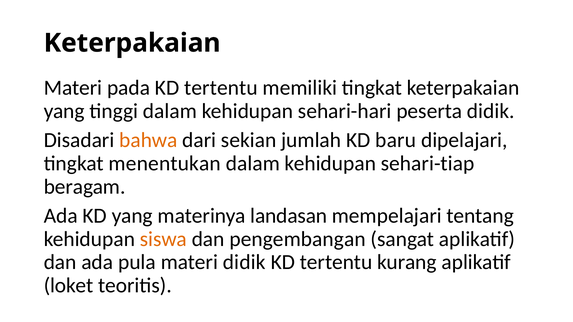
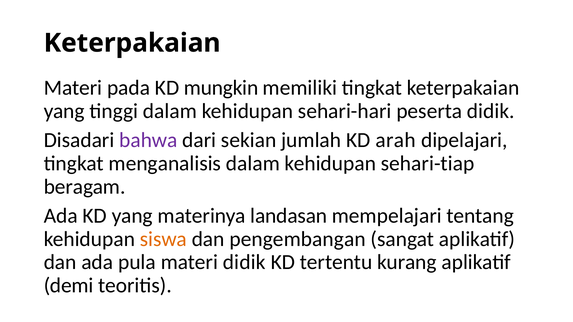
pada KD tertentu: tertentu -> mungkin
bahwa colour: orange -> purple
baru: baru -> arah
menentukan: menentukan -> menganalisis
loket: loket -> demi
